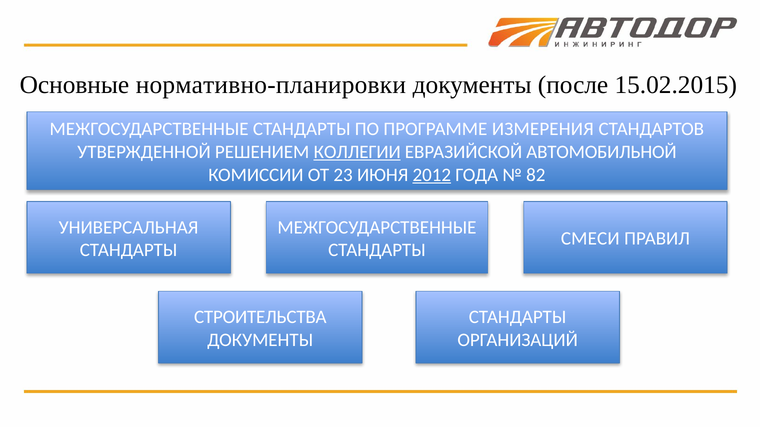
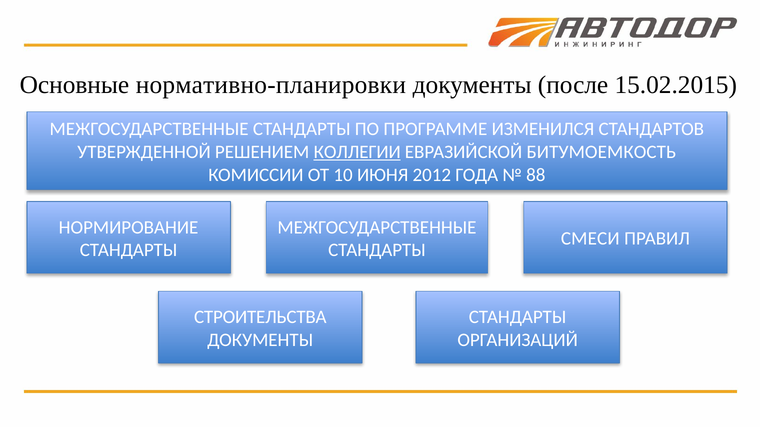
ИЗМЕРЕНИЯ: ИЗМЕРЕНИЯ -> ИЗМЕНИЛСЯ
АВТОМОБИЛЬНОЙ: АВТОМОБИЛЬНОЙ -> БИТУМОЕМКОСТЬ
23: 23 -> 10
2012 underline: present -> none
82: 82 -> 88
УНИВЕРСАЛЬНАЯ: УНИВЕРСАЛЬНАЯ -> НОРМИРОВАНИЕ
